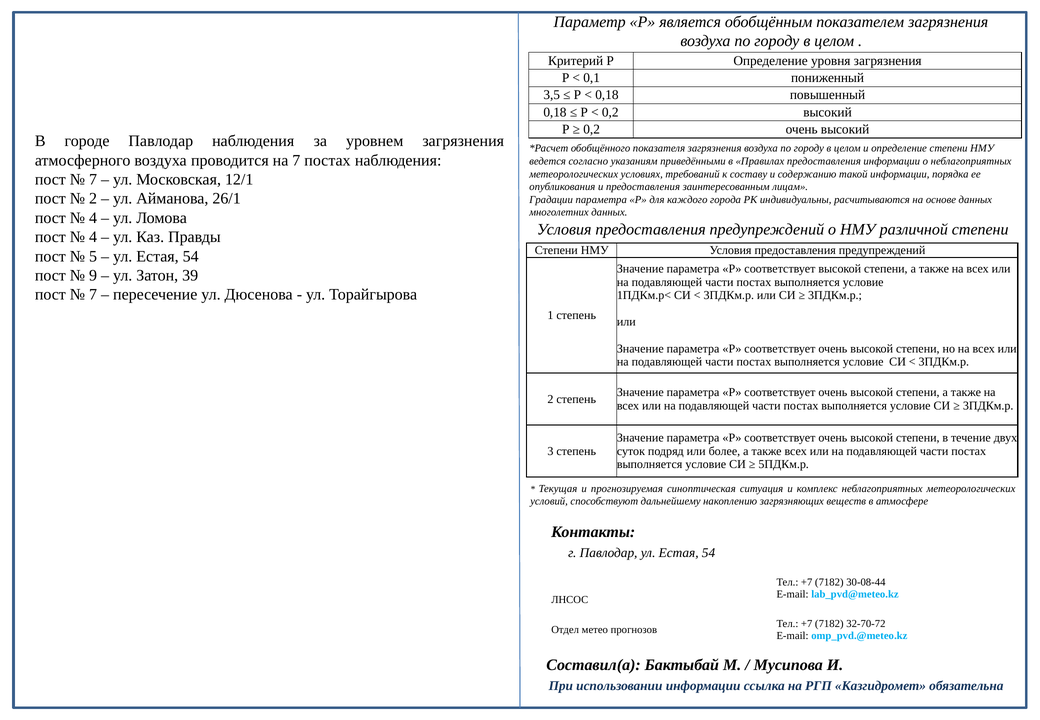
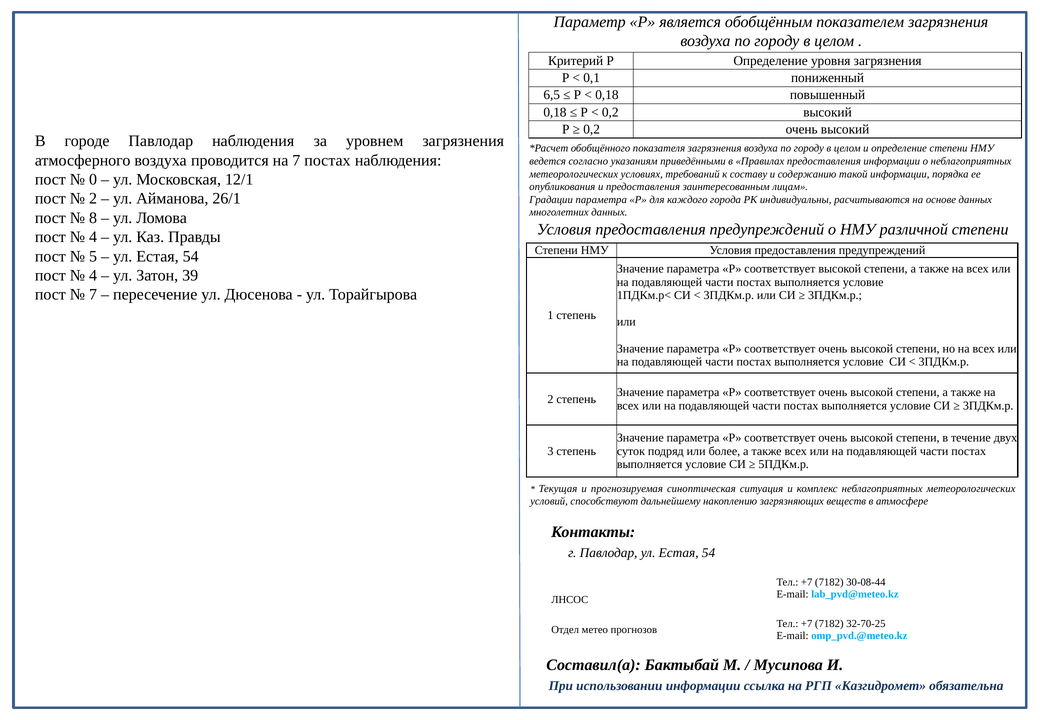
3,5: 3,5 -> 6,5
7 at (93, 179): 7 -> 0
4 at (93, 218): 4 -> 8
9 at (93, 275): 9 -> 4
32-70-72: 32-70-72 -> 32-70-25
